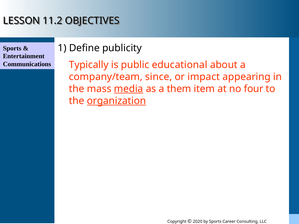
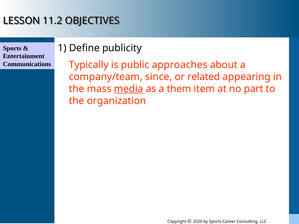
educational: educational -> approaches
impact: impact -> related
four: four -> part
organization underline: present -> none
